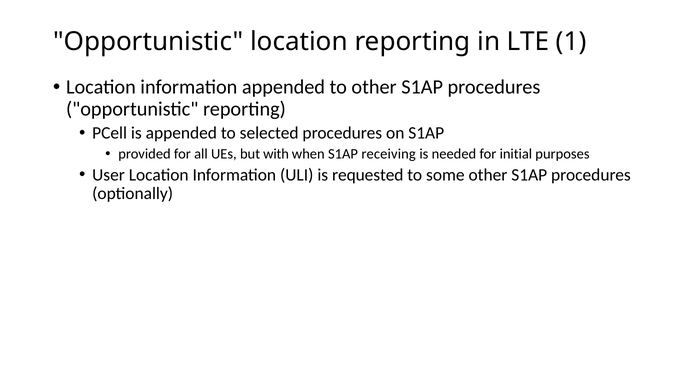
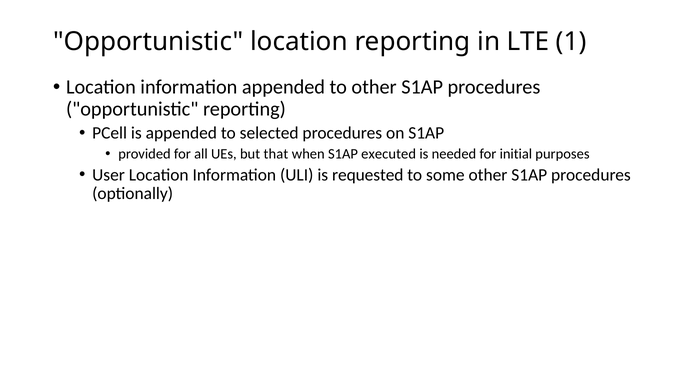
with: with -> that
receiving: receiving -> executed
